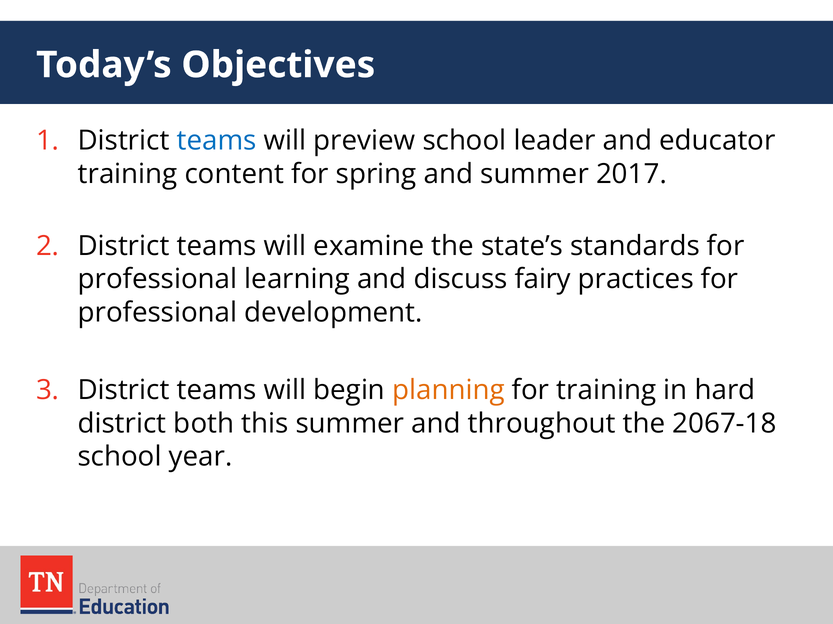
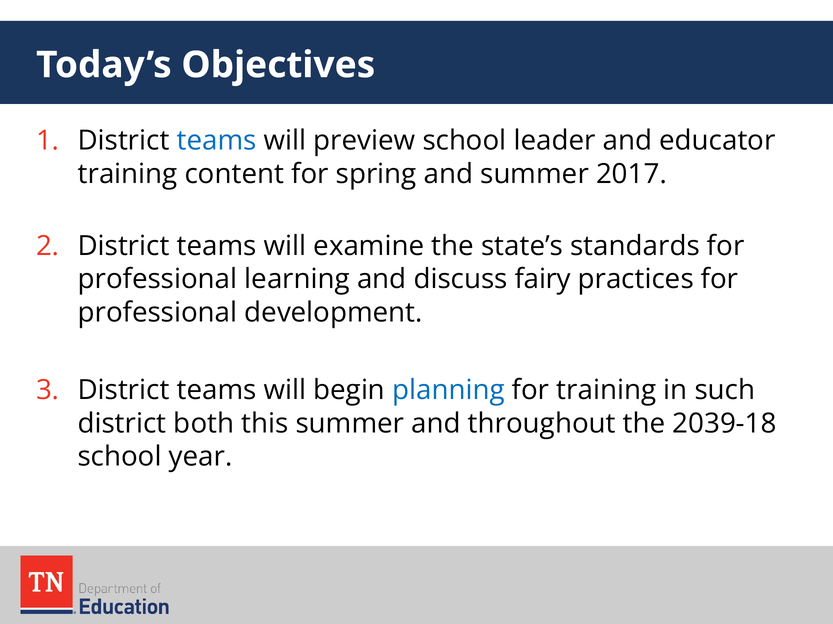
planning colour: orange -> blue
hard: hard -> such
2067-18: 2067-18 -> 2039-18
